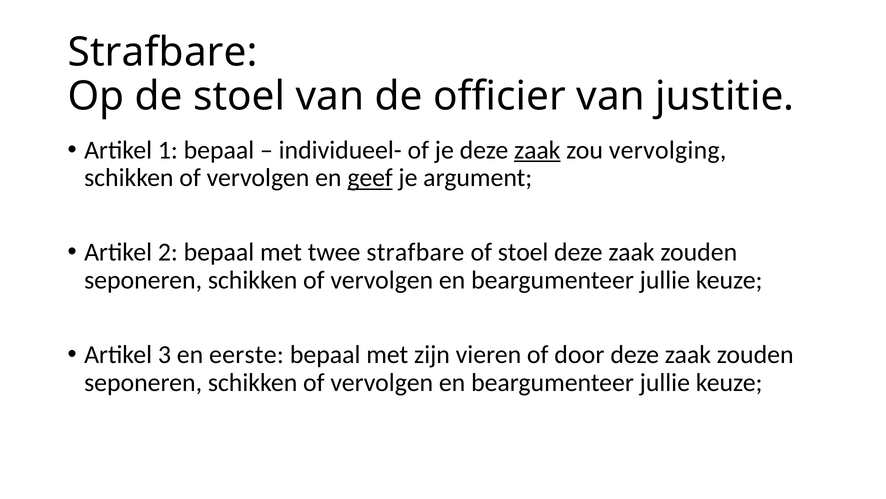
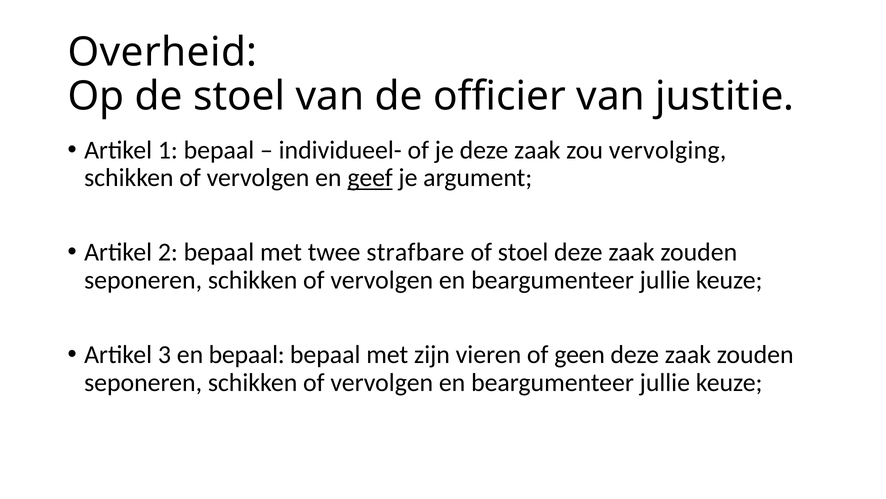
Strafbare at (163, 53): Strafbare -> Overheid
zaak at (537, 150) underline: present -> none
en eerste: eerste -> bepaal
door: door -> geen
